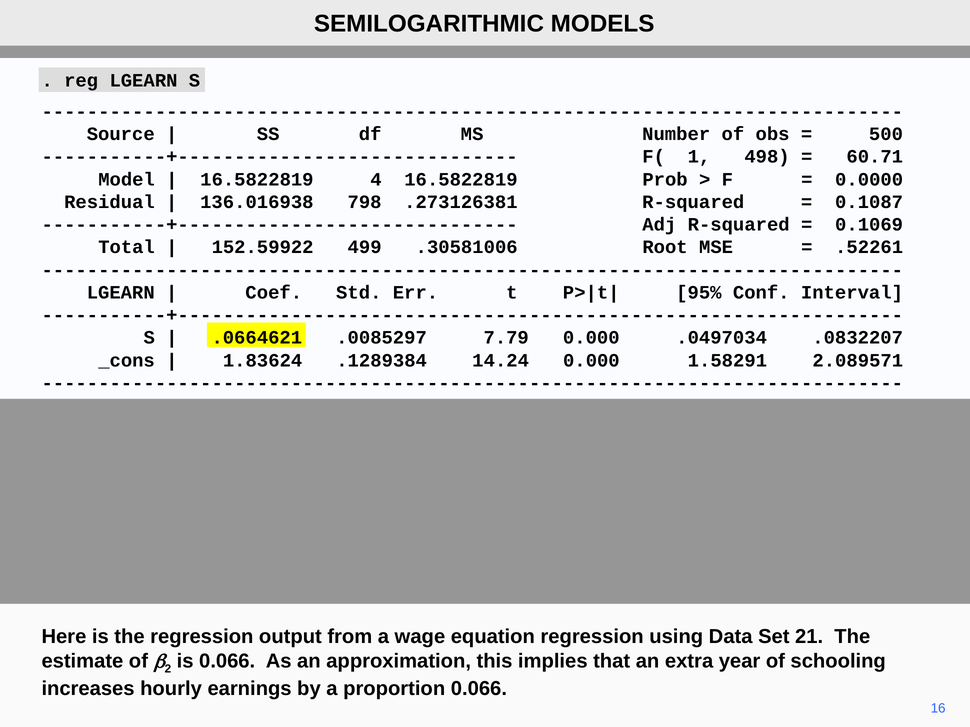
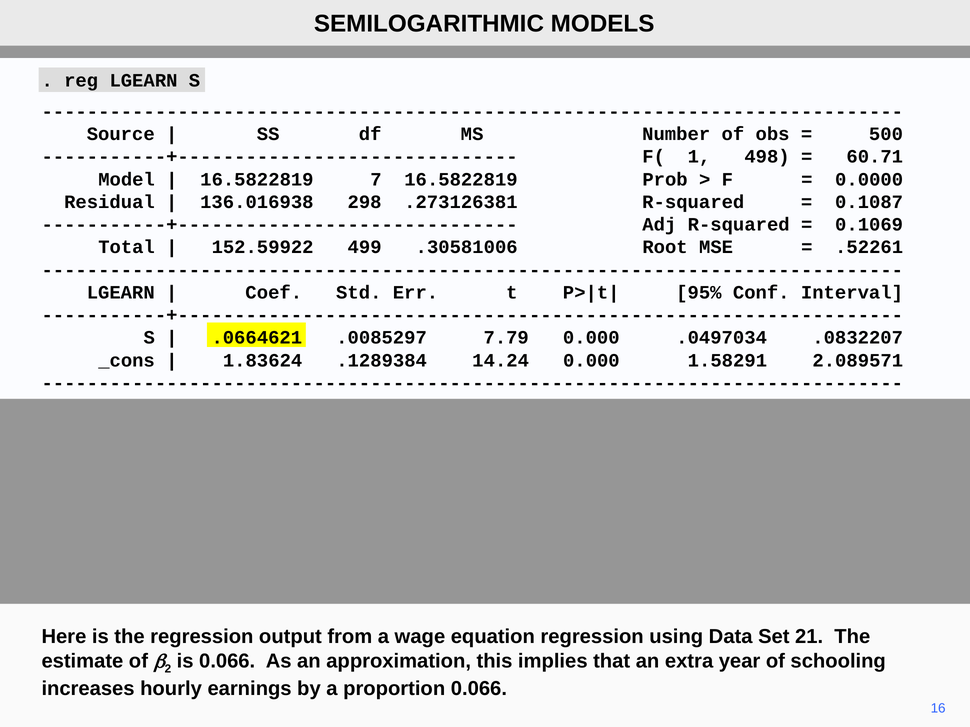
4: 4 -> 7
798: 798 -> 298
